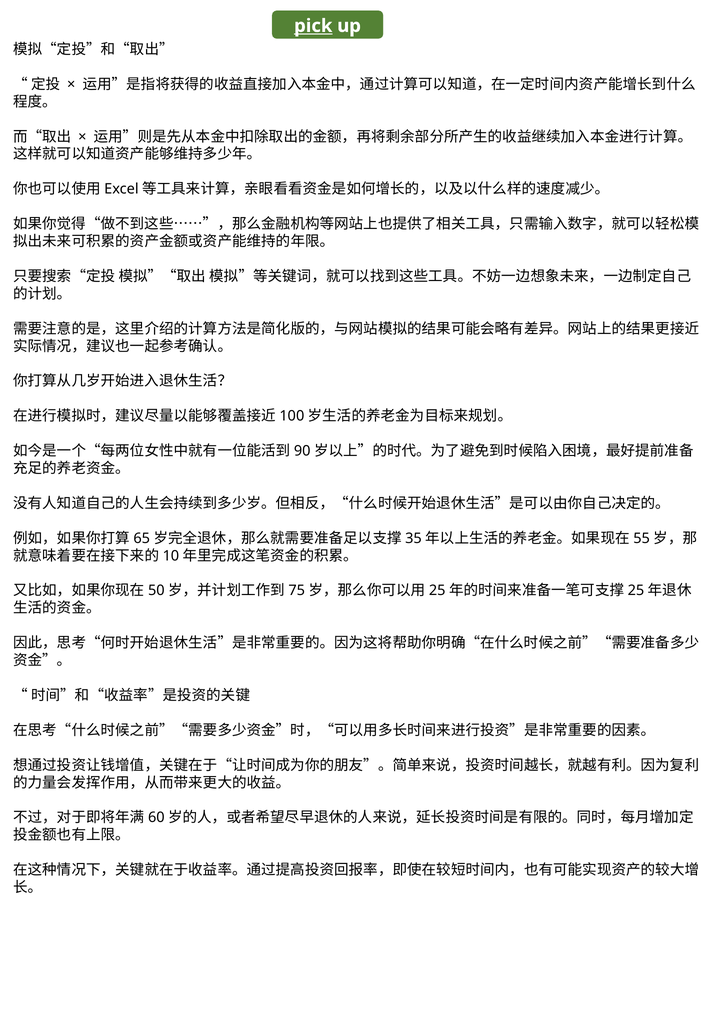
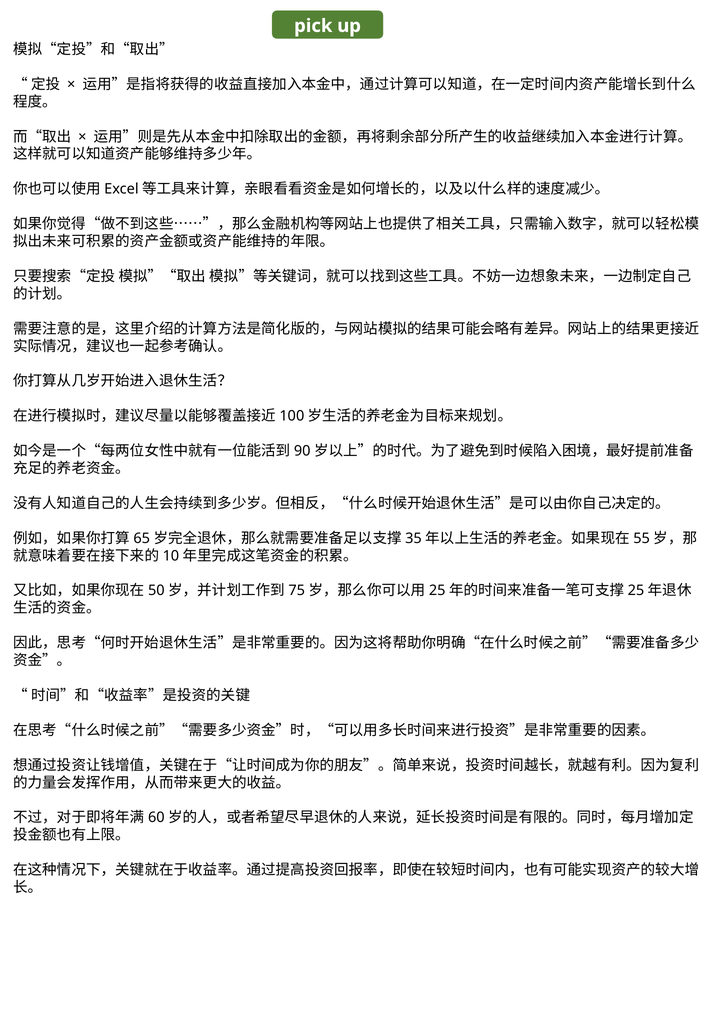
pick underline: present -> none
